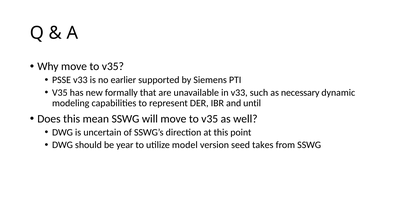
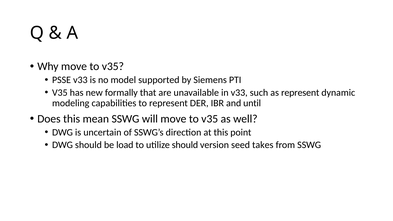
earlier: earlier -> model
as necessary: necessary -> represent
year: year -> load
utilize model: model -> should
